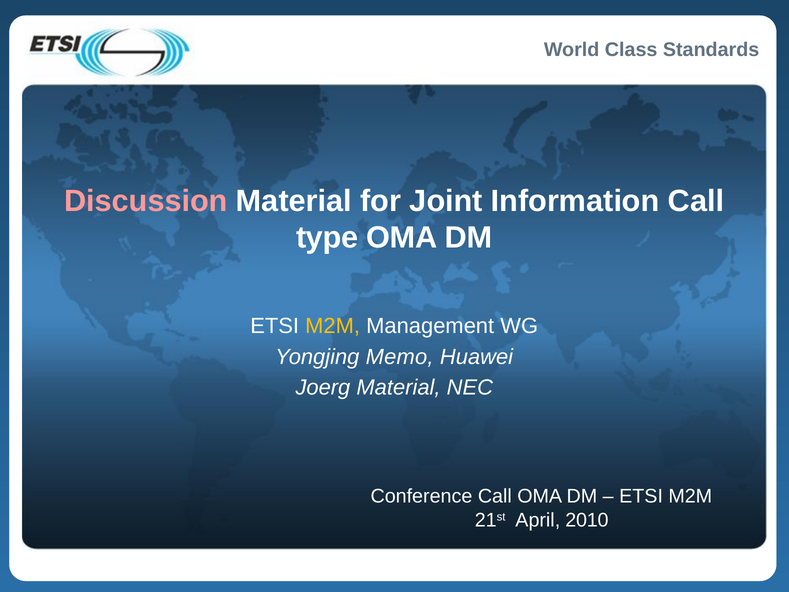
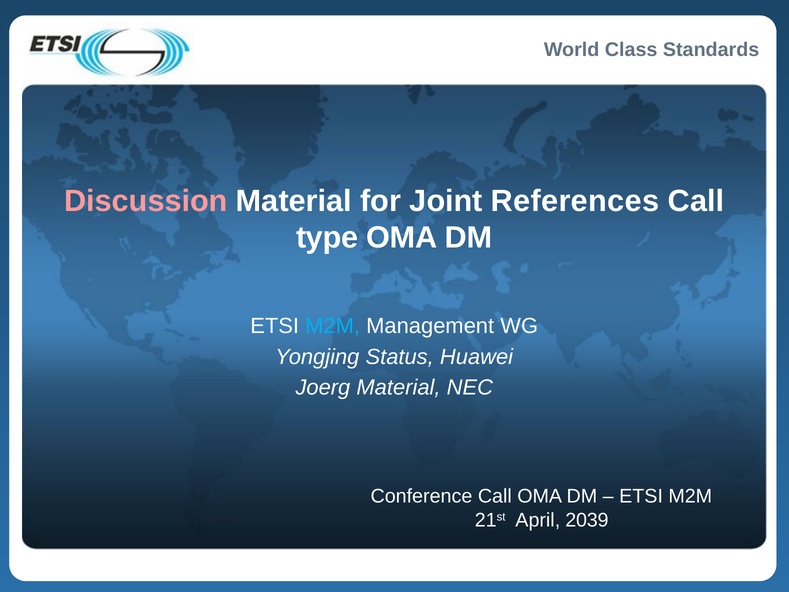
Information: Information -> References
M2M at (333, 326) colour: yellow -> light blue
Memo: Memo -> Status
2010: 2010 -> 2039
